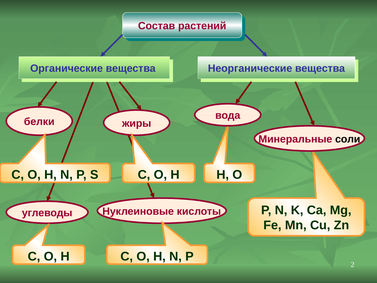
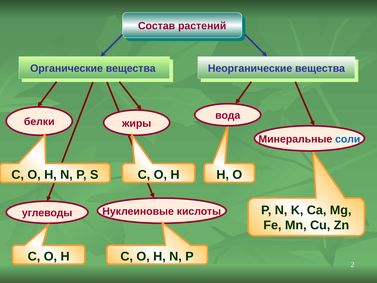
соли colour: black -> blue
